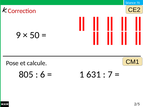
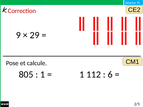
50: 50 -> 29
631: 631 -> 112
7: 7 -> 6
6 at (43, 75): 6 -> 1
